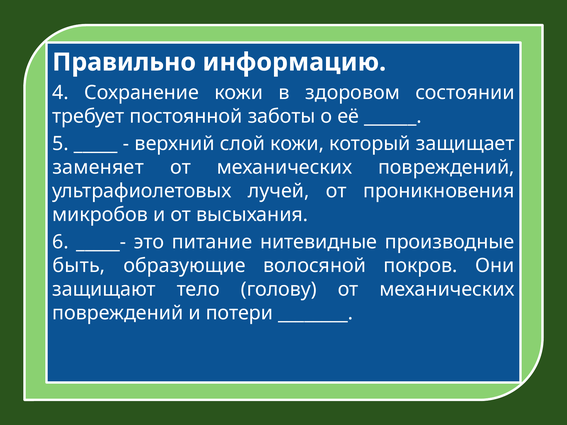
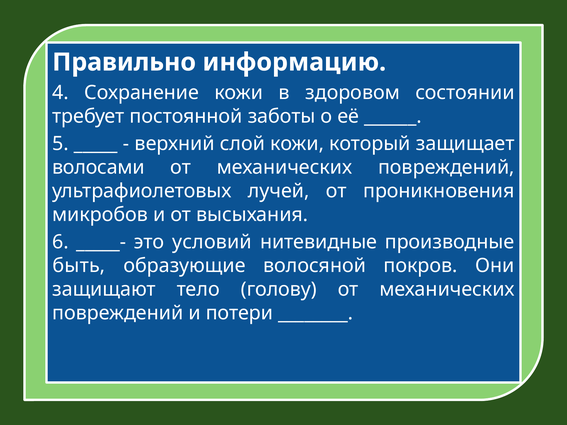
заменяет: заменяет -> волосами
питание: питание -> условий
